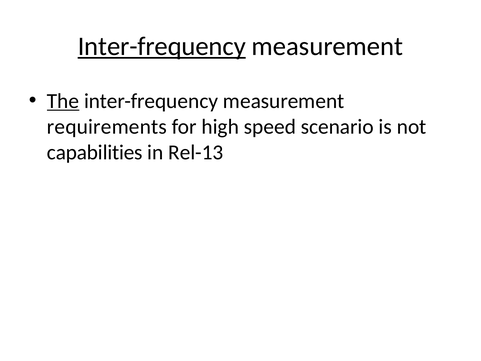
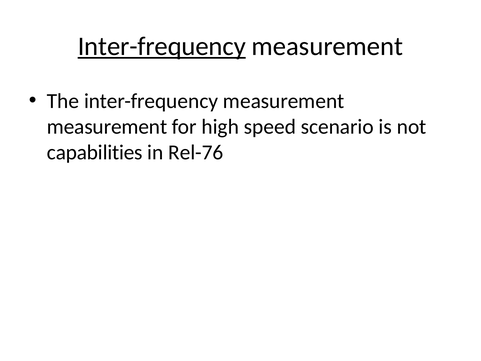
The underline: present -> none
requirements at (107, 127): requirements -> measurement
Rel-13: Rel-13 -> Rel-76
